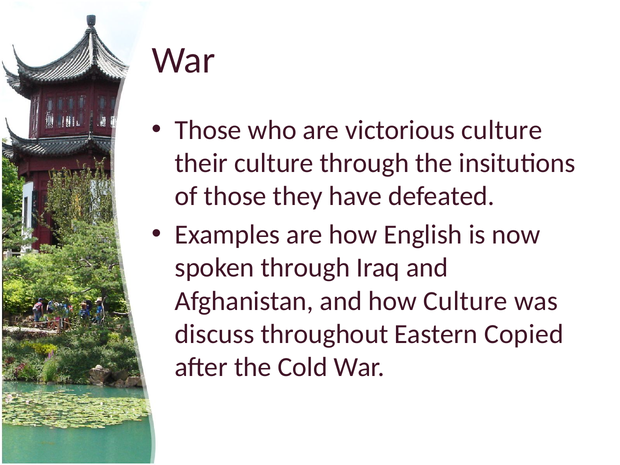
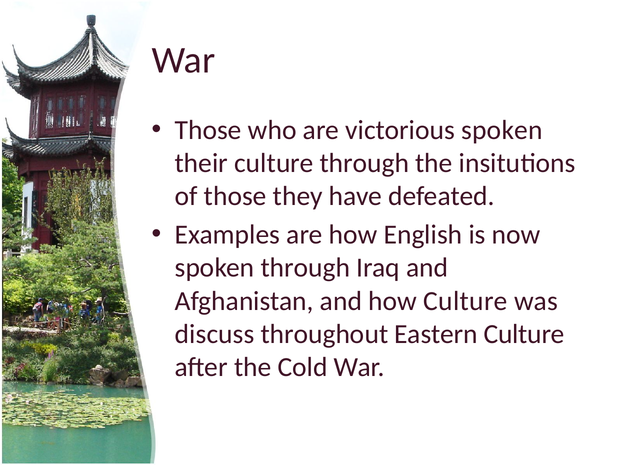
victorious culture: culture -> spoken
Eastern Copied: Copied -> Culture
